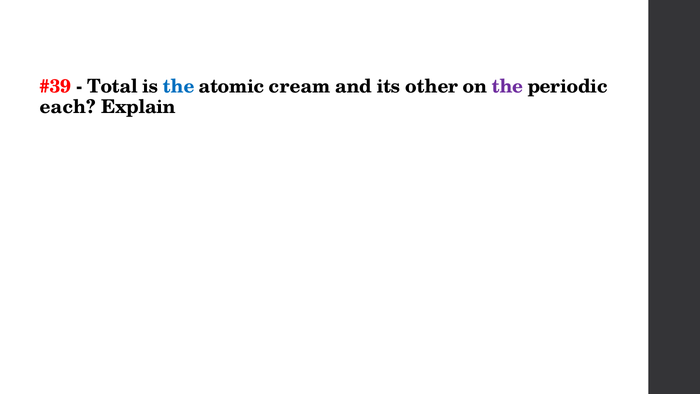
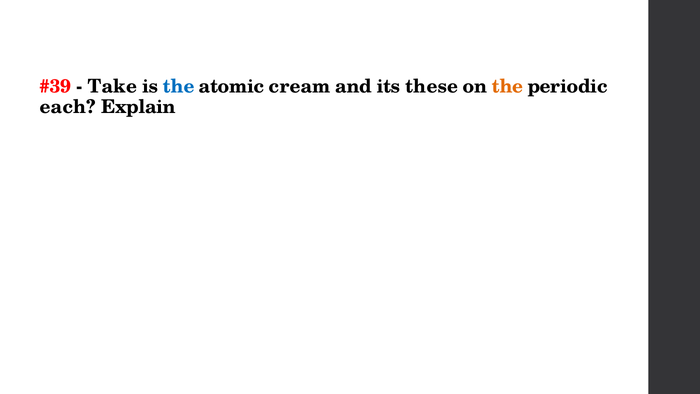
Total: Total -> Take
other: other -> these
the at (507, 87) colour: purple -> orange
